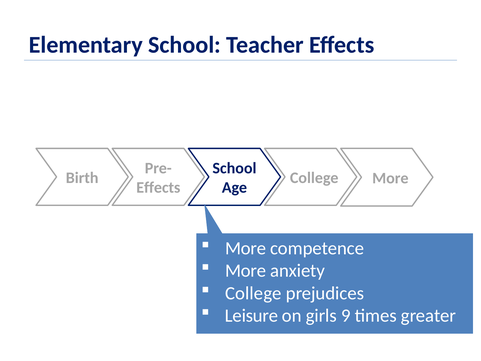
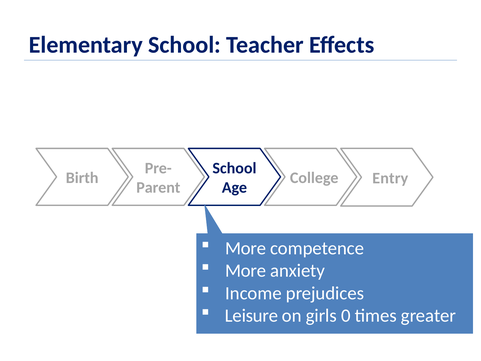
College More: More -> Entry
Effects at (158, 187): Effects -> Parent
College at (253, 293): College -> Income
9: 9 -> 0
